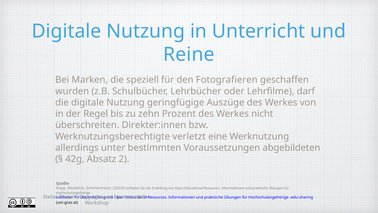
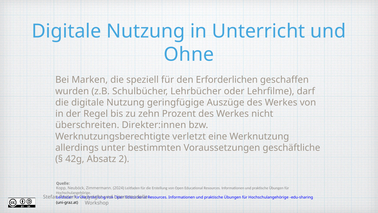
Reine: Reine -> Ohne
Fotografieren: Fotografieren -> Erforderlichen
abgebildeten: abgebildeten -> geschäftliche
